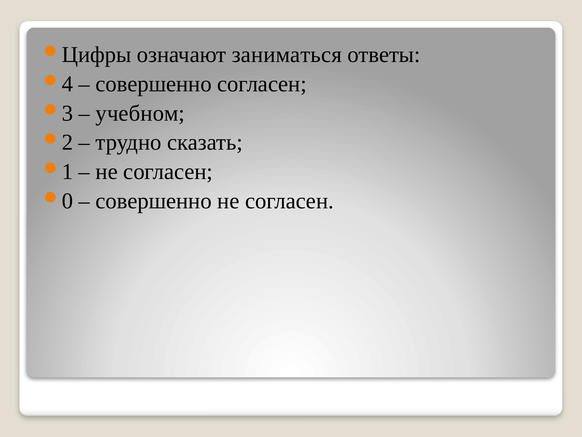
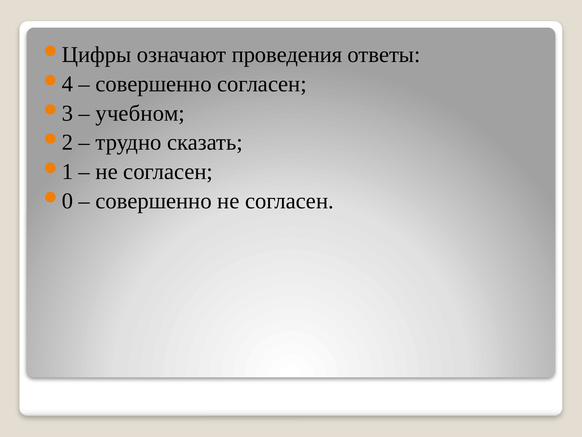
заниматься: заниматься -> проведения
